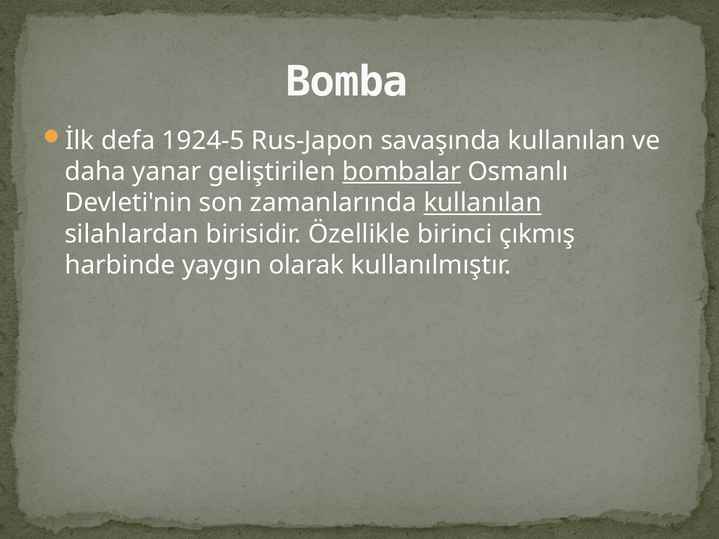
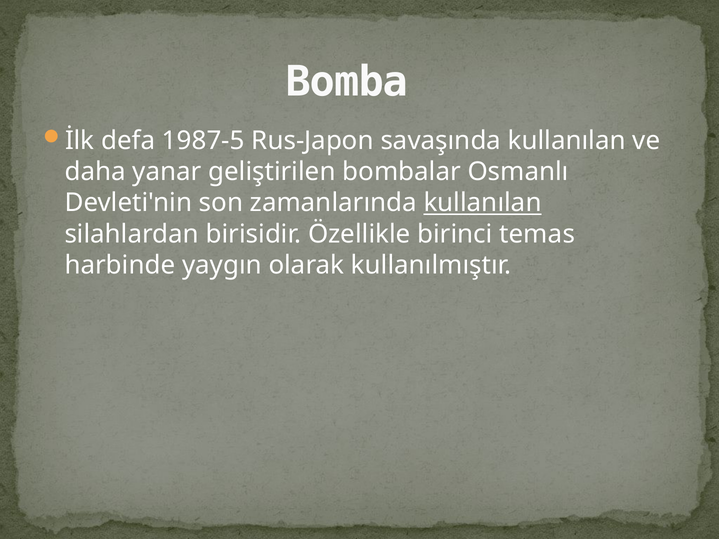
1924-5: 1924-5 -> 1987-5
bombalar underline: present -> none
çıkmış: çıkmış -> temas
